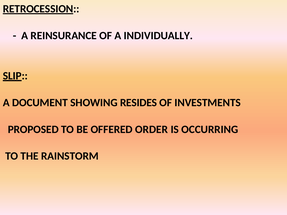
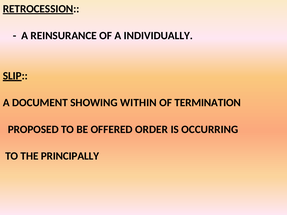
RESIDES: RESIDES -> WITHIN
INVESTMENTS: INVESTMENTS -> TERMINATION
RAINSTORM: RAINSTORM -> PRINCIPALLY
